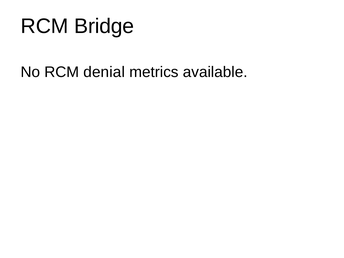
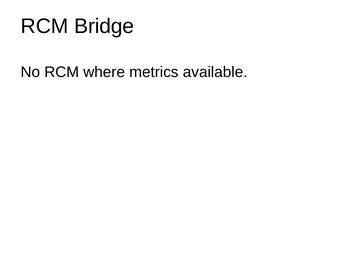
denial: denial -> where
